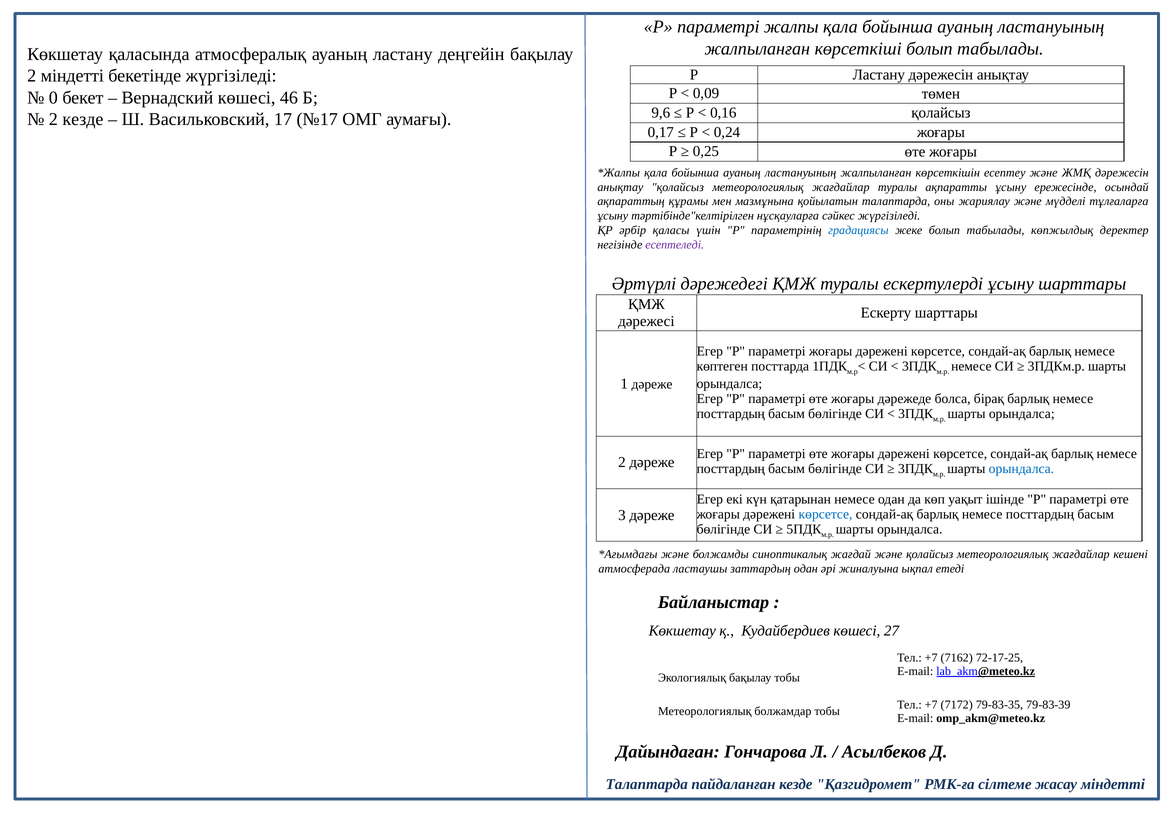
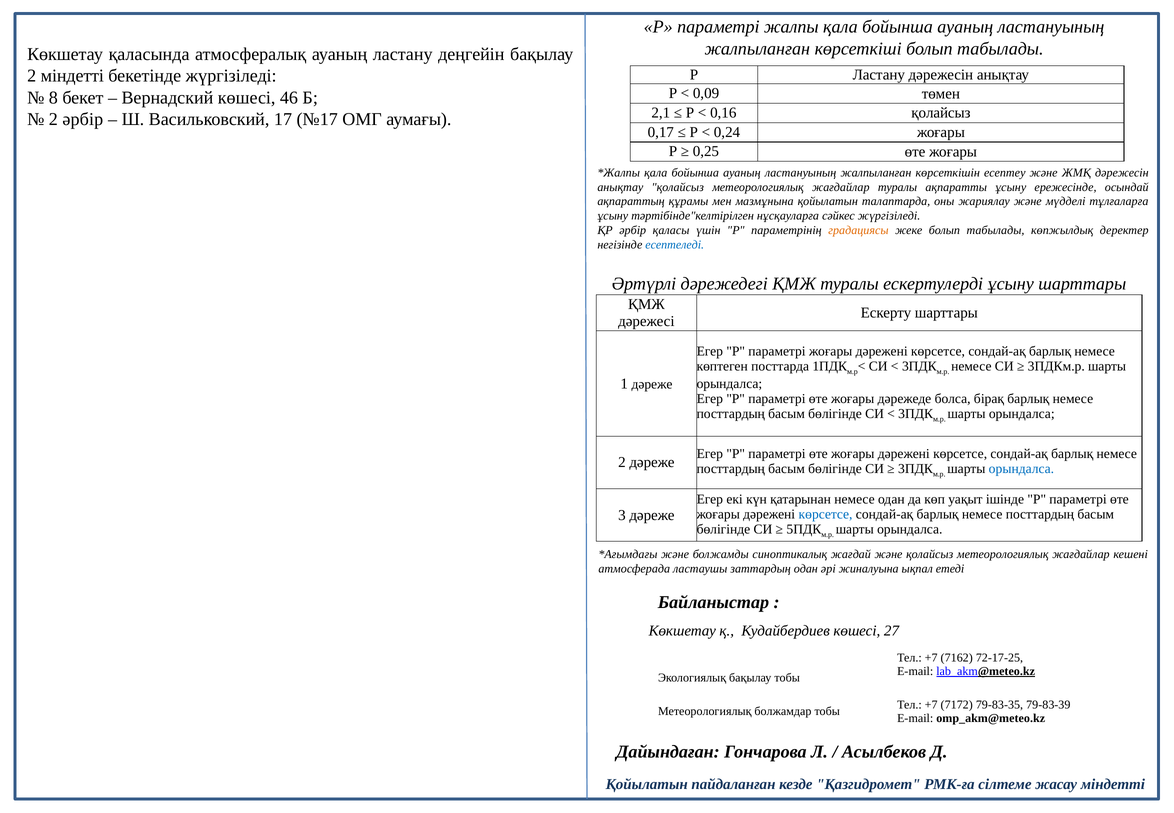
0: 0 -> 8
9,6: 9,6 -> 2,1
2 кезде: кезде -> әрбір
градациясы colour: blue -> orange
есептеледі colour: purple -> blue
Талаптарда at (647, 784): Талаптарда -> Қойылатын
